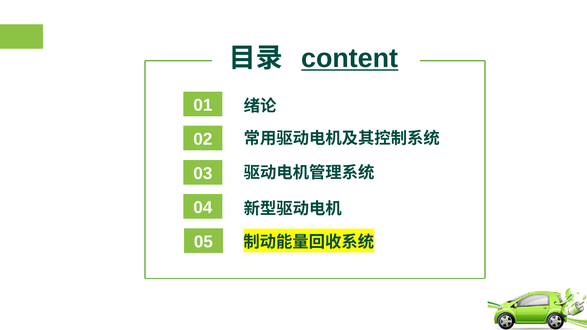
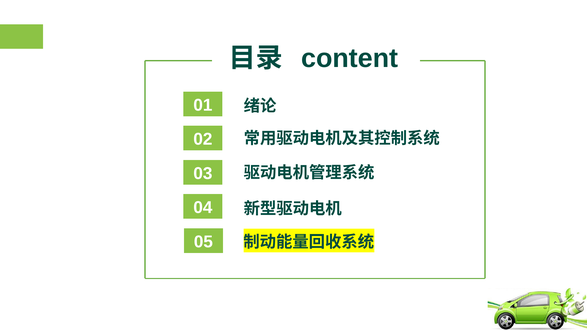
content underline: present -> none
